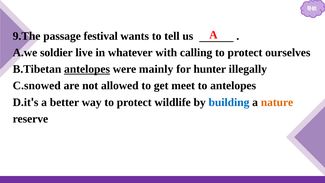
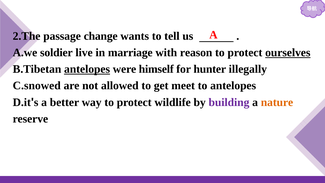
9.The: 9.The -> 2.The
festival: festival -> change
whatever: whatever -> marriage
calling: calling -> reason
ourselves underline: none -> present
mainly: mainly -> himself
building colour: blue -> purple
